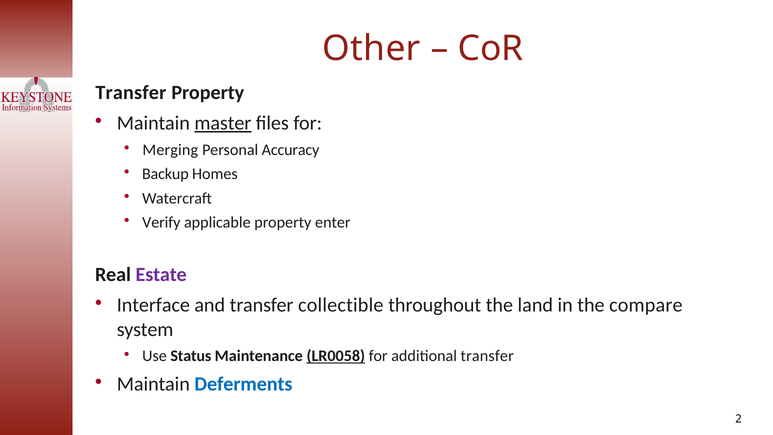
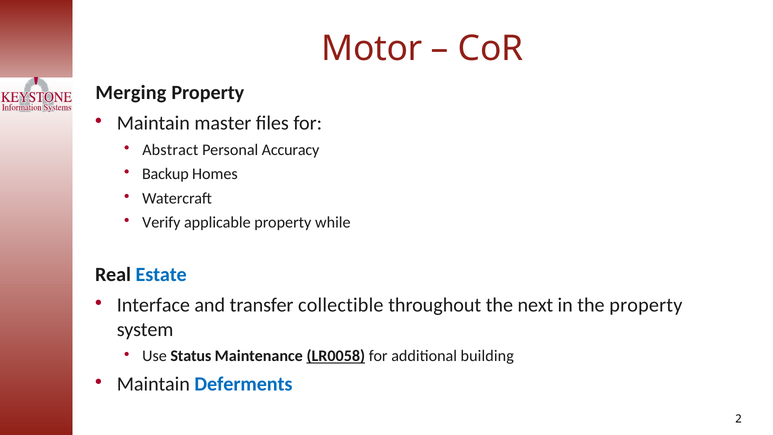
Other: Other -> Motor
Transfer at (131, 93): Transfer -> Merging
master underline: present -> none
Merging: Merging -> Abstract
enter: enter -> while
Estate colour: purple -> blue
land: land -> next
the compare: compare -> property
additional transfer: transfer -> building
